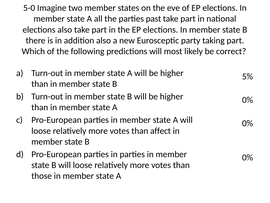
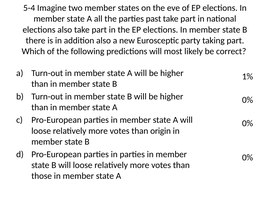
5-0: 5-0 -> 5-4
5%: 5% -> 1%
affect: affect -> origin
